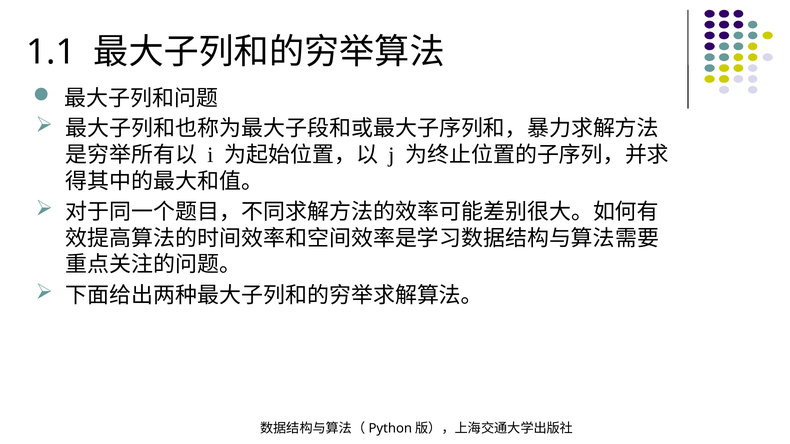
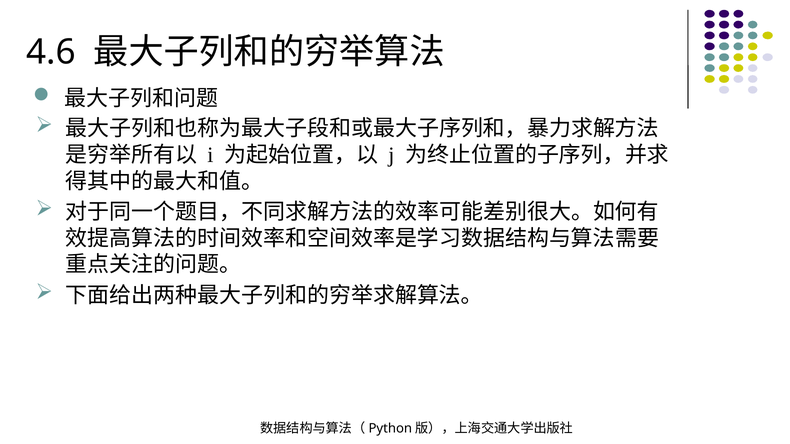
1.1: 1.1 -> 4.6
